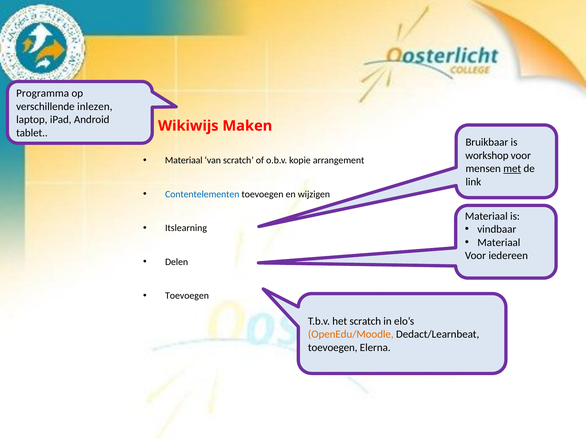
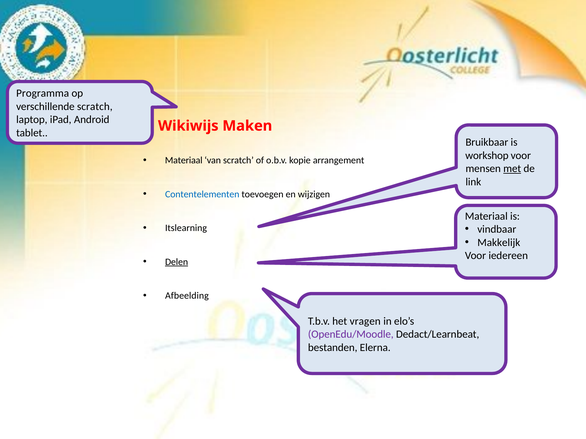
verschillende inlezen: inlezen -> scratch
Materiaal at (499, 243): Materiaal -> Makkelijk
Delen underline: none -> present
Toevoegen at (187, 296): Toevoegen -> Afbeelding
het scratch: scratch -> vragen
OpenEdu/Moodle colour: orange -> purple
toevoegen at (333, 348): toevoegen -> bestanden
